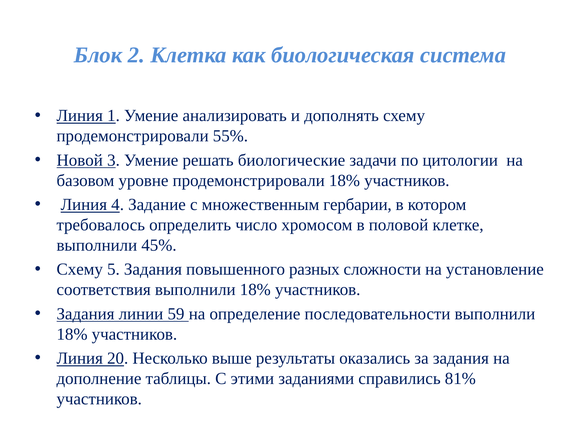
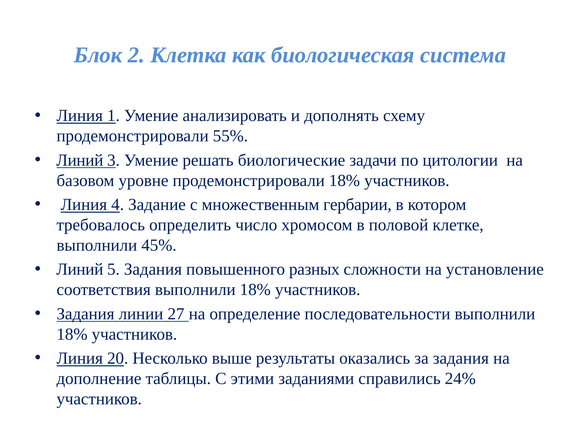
Новой at (80, 160): Новой -> Линий
Схему at (80, 269): Схему -> Линий
59: 59 -> 27
81%: 81% -> 24%
